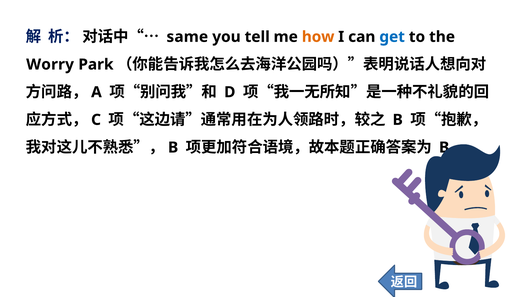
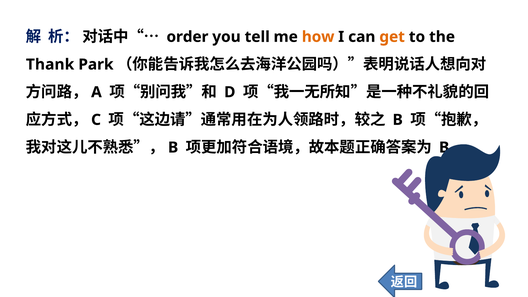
same: same -> order
get colour: blue -> orange
Worry: Worry -> Thank
